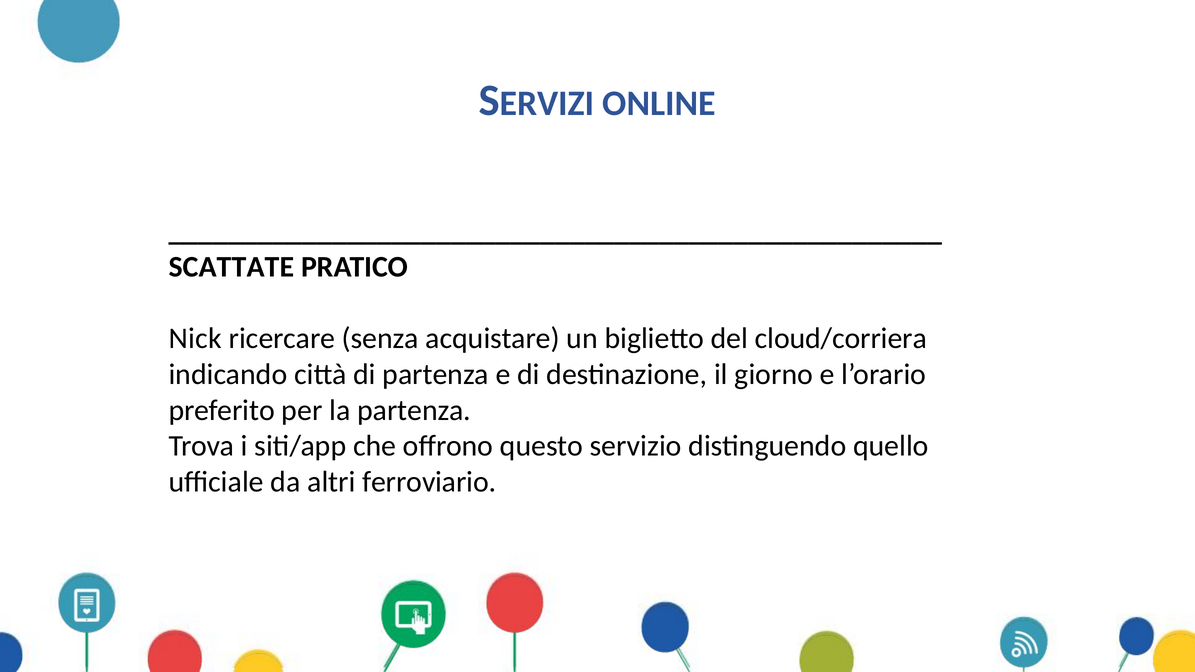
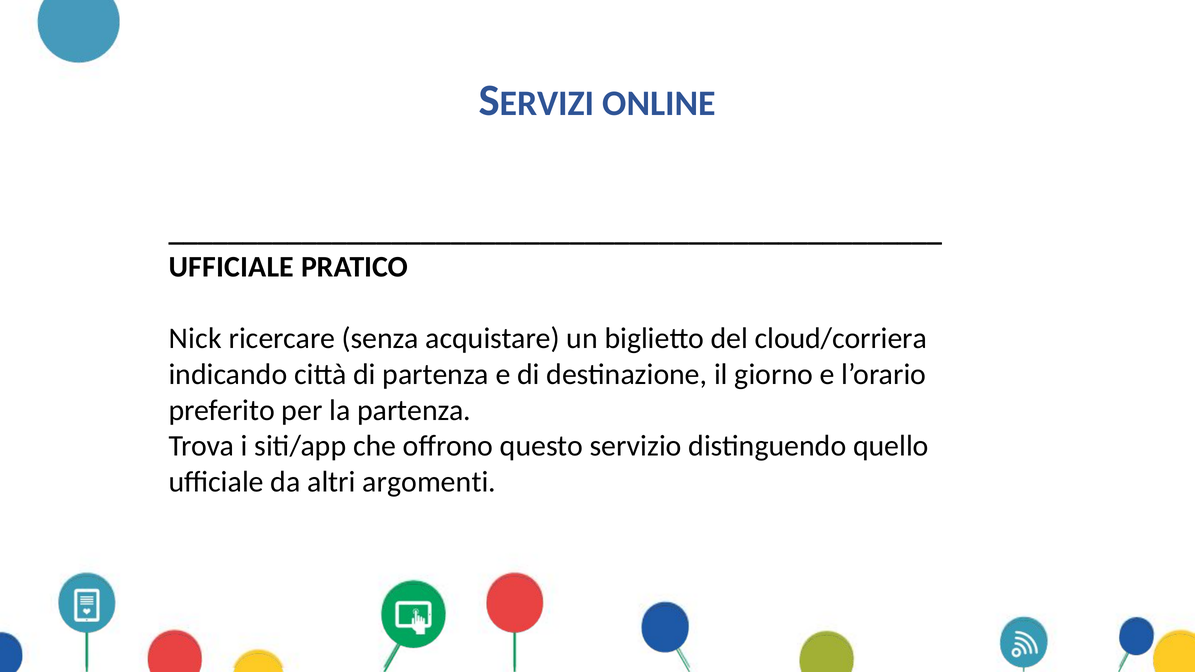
SCATTATE at (231, 267): SCATTATE -> UFFICIALE
ferroviario: ferroviario -> argomenti
